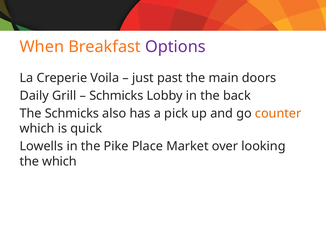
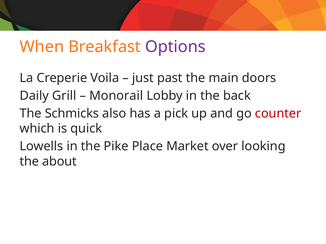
Schmicks at (116, 96): Schmicks -> Monorail
counter colour: orange -> red
the which: which -> about
